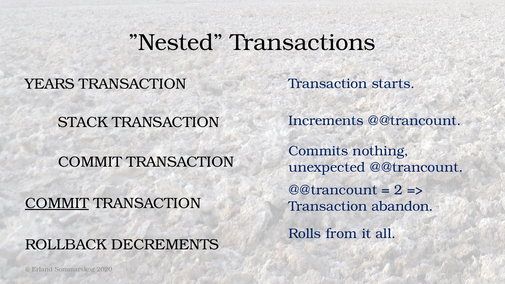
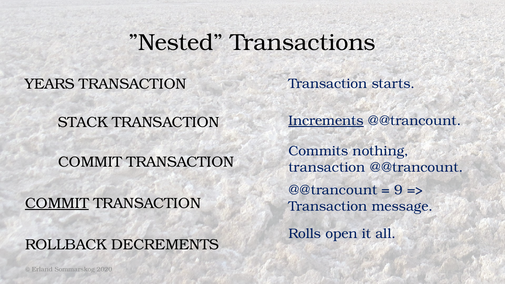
Increments underline: none -> present
unexpected at (327, 167): unexpected -> transaction
2: 2 -> 9
abandon: abandon -> message
from: from -> open
